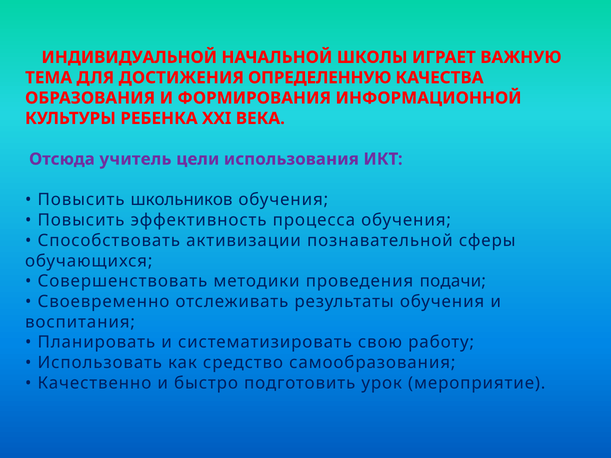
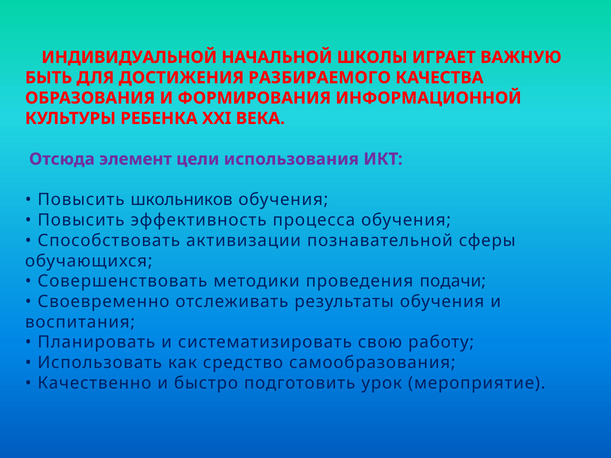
ТЕМА: ТЕМА -> БЫТЬ
ОПРЕДЕЛЕННУЮ: ОПРЕДЕЛЕННУЮ -> РАЗБИРАЕМОГО
учитель: учитель -> элемент
